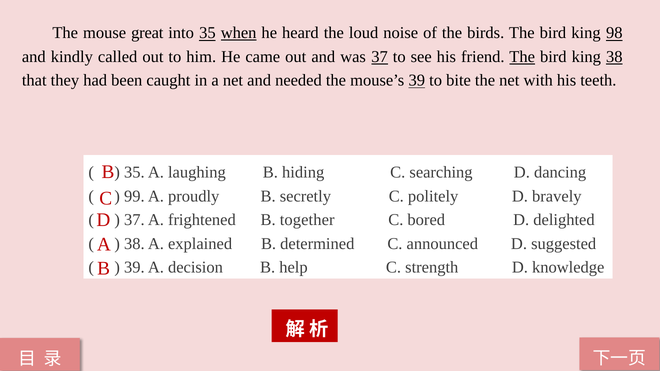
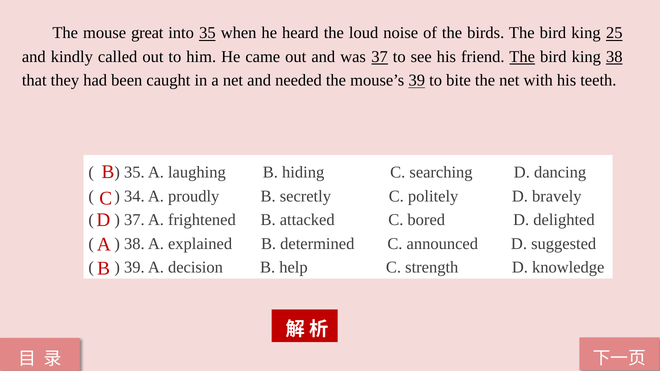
when underline: present -> none
98: 98 -> 25
99: 99 -> 34
together: together -> attacked
